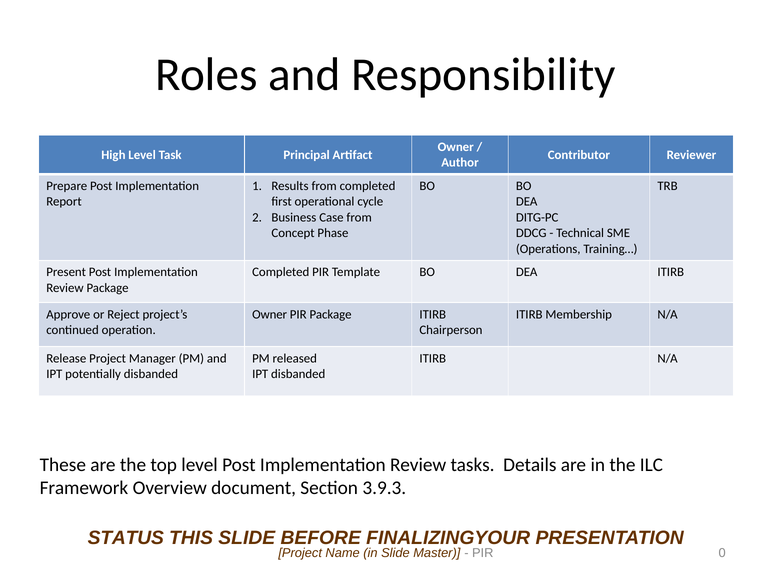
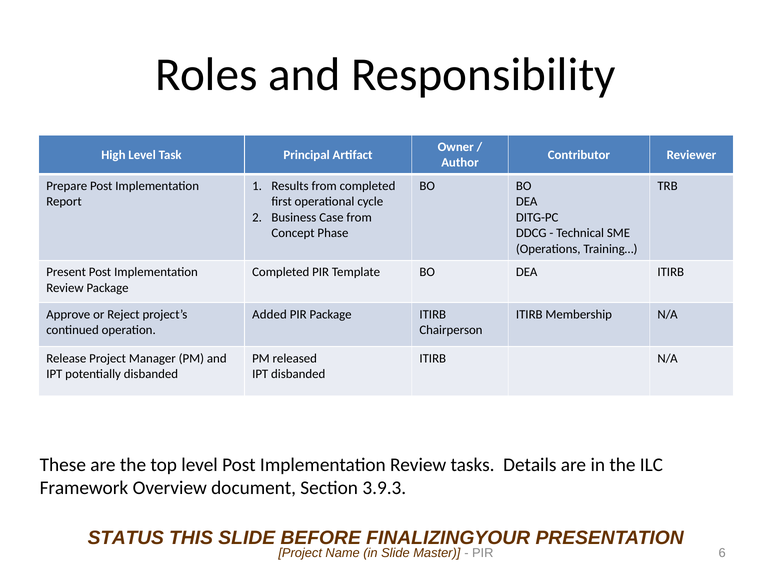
Owner at (270, 314): Owner -> Added
0: 0 -> 6
